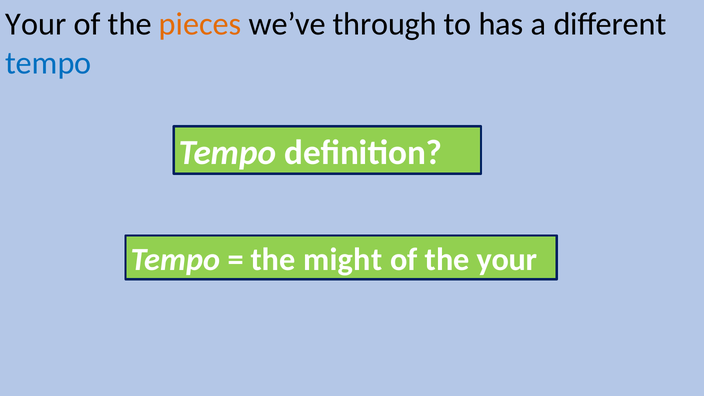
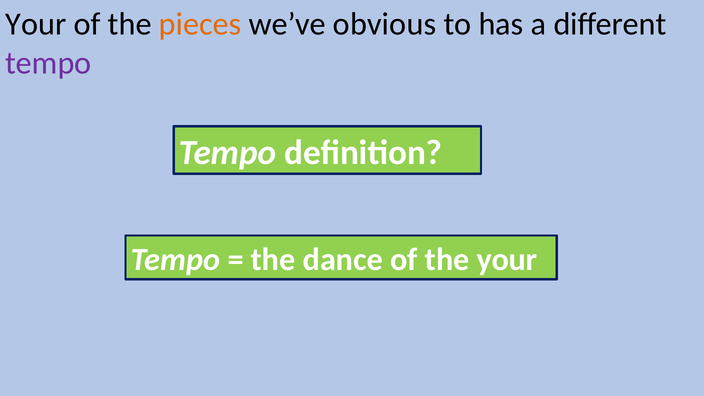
through: through -> obvious
tempo at (48, 63) colour: blue -> purple
might: might -> dance
